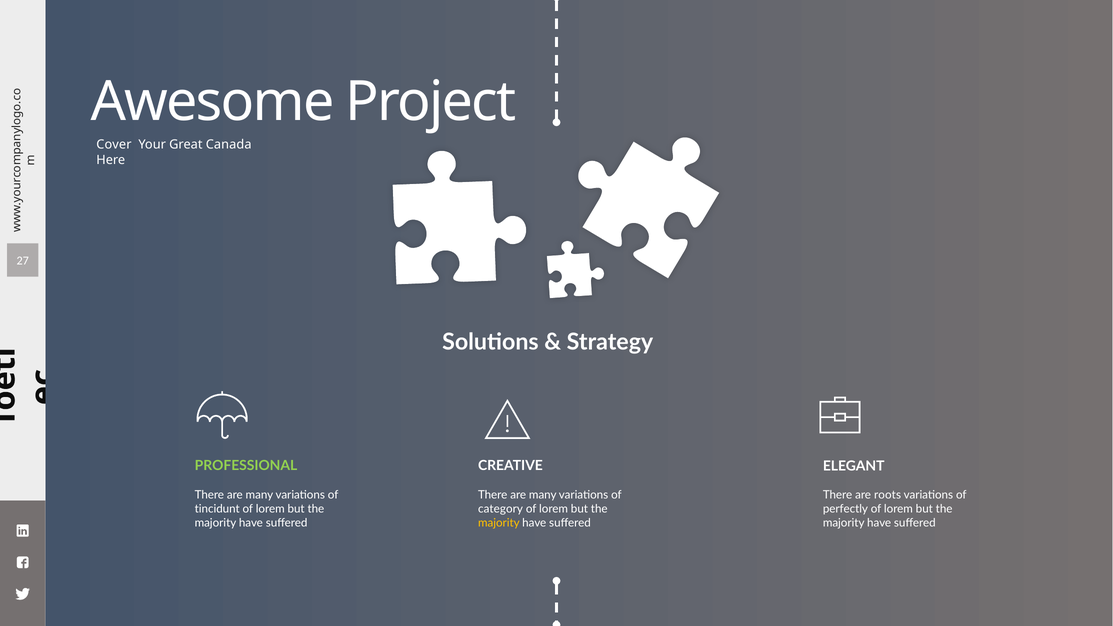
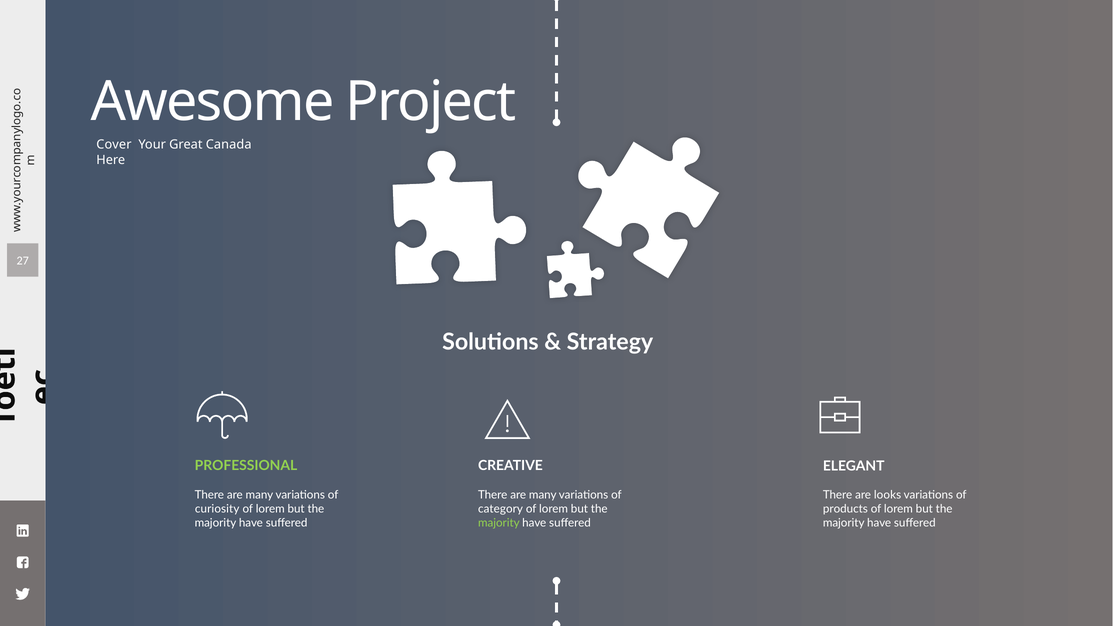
roots: roots -> looks
tincidunt: tincidunt -> curiosity
perfectly: perfectly -> products
majority at (499, 523) colour: yellow -> light green
